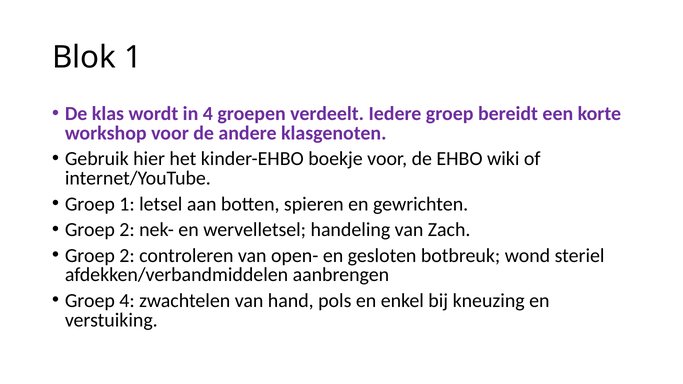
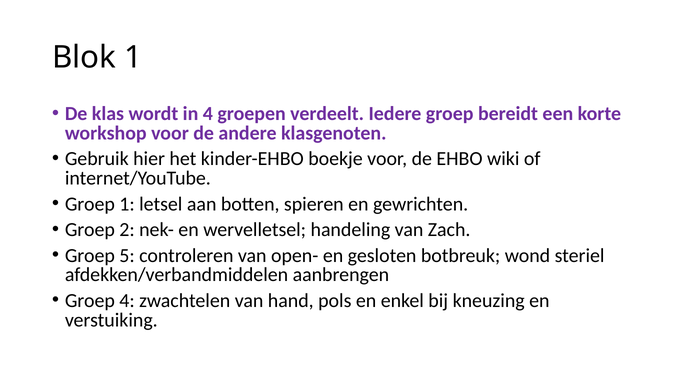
2 at (127, 256): 2 -> 5
